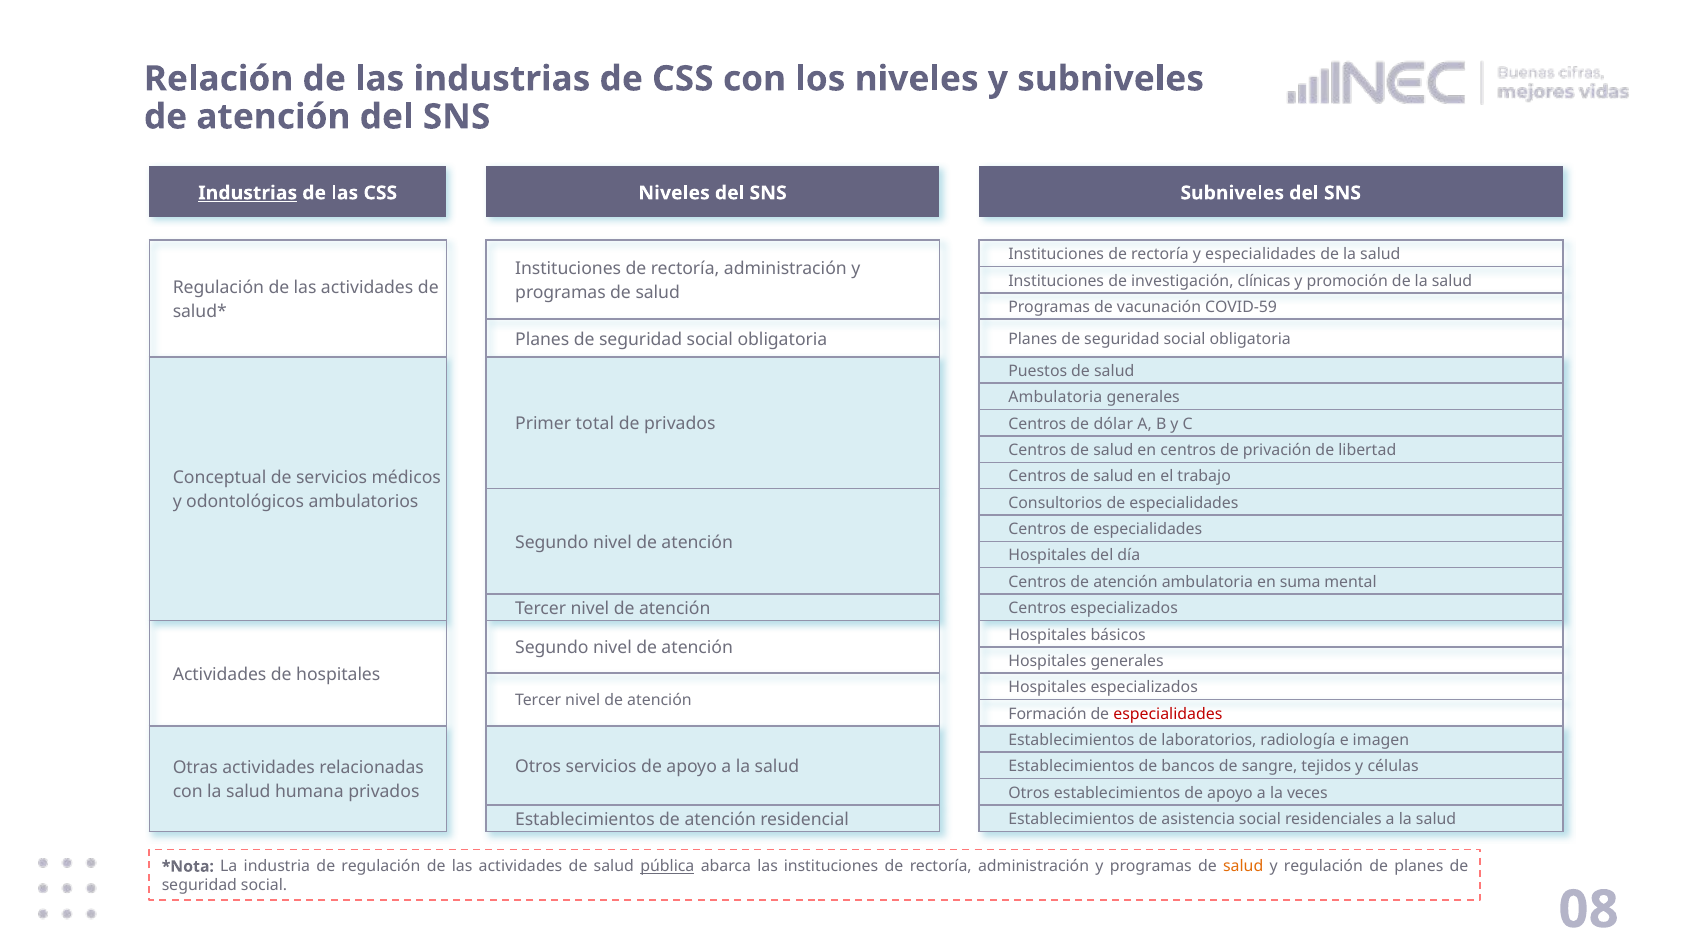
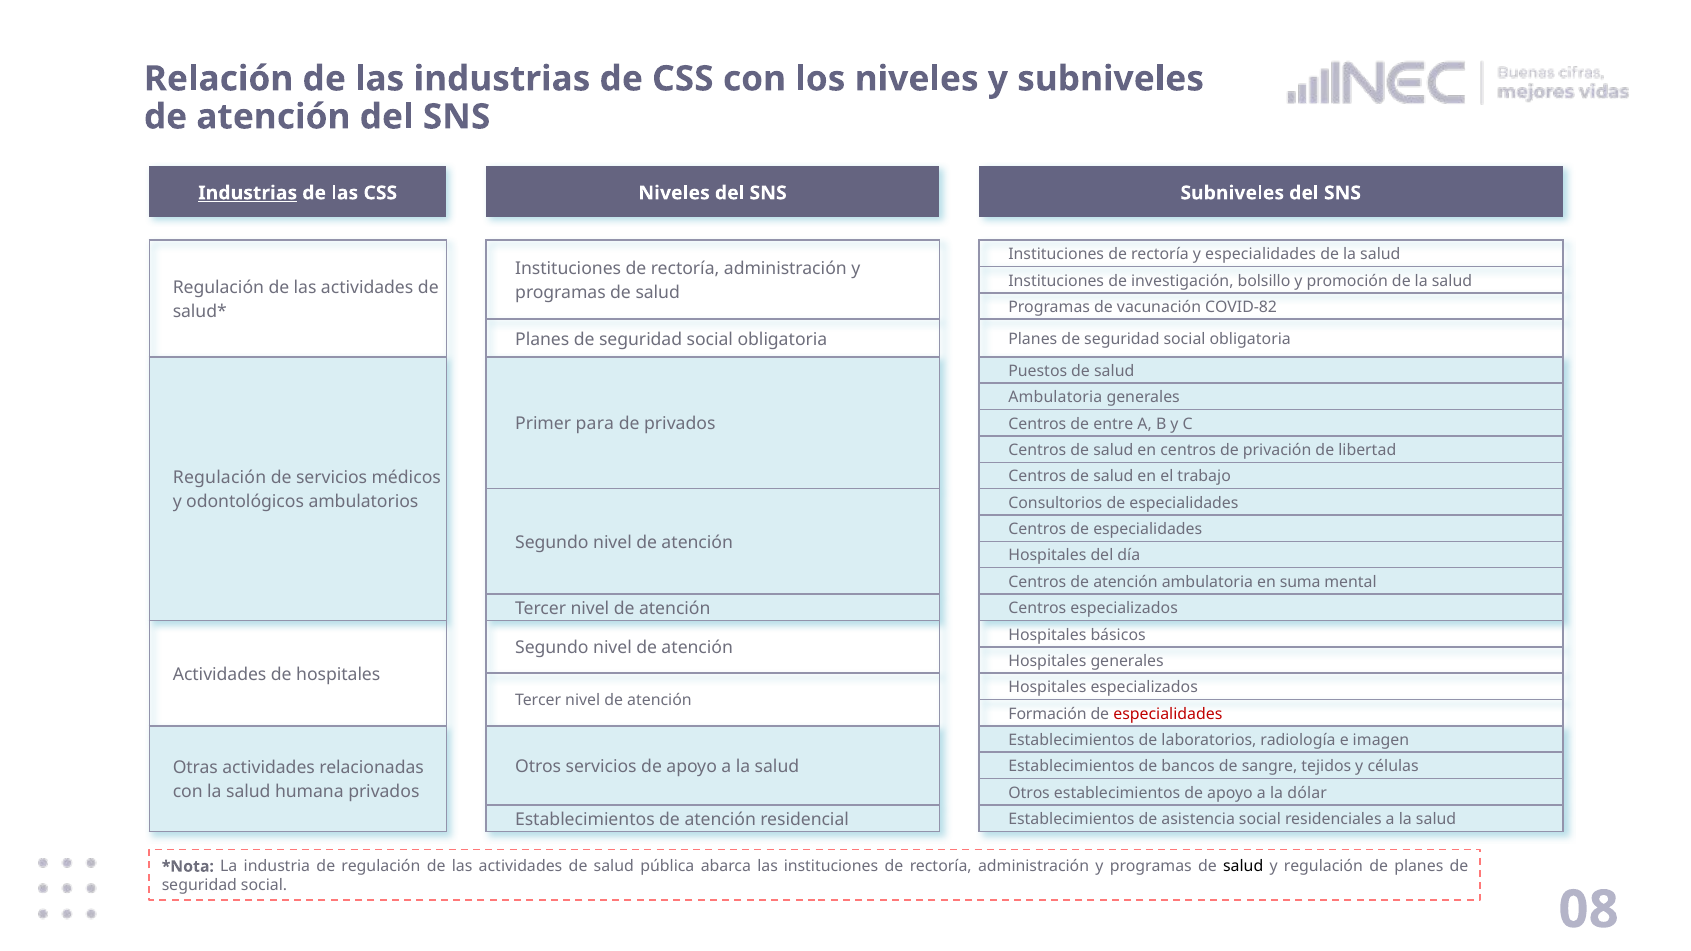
clínicas: clínicas -> bolsillo
COVID-59: COVID-59 -> COVID-82
total: total -> para
dólar: dólar -> entre
Conceptual at (220, 478): Conceptual -> Regulación
veces: veces -> dólar
pública underline: present -> none
salud at (1243, 867) colour: orange -> black
